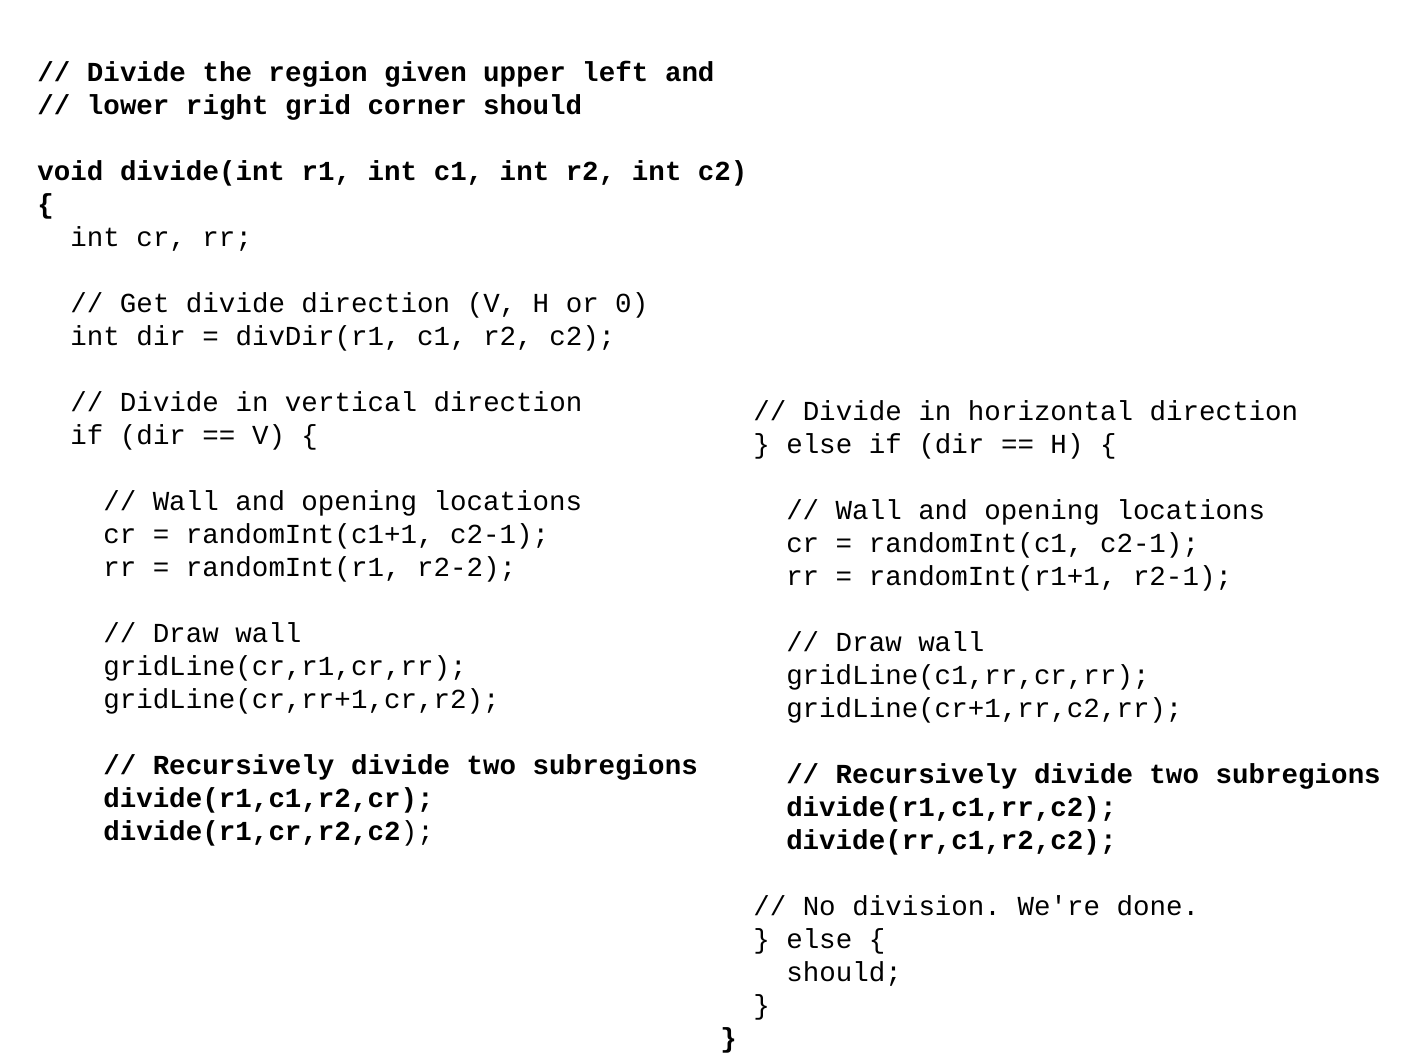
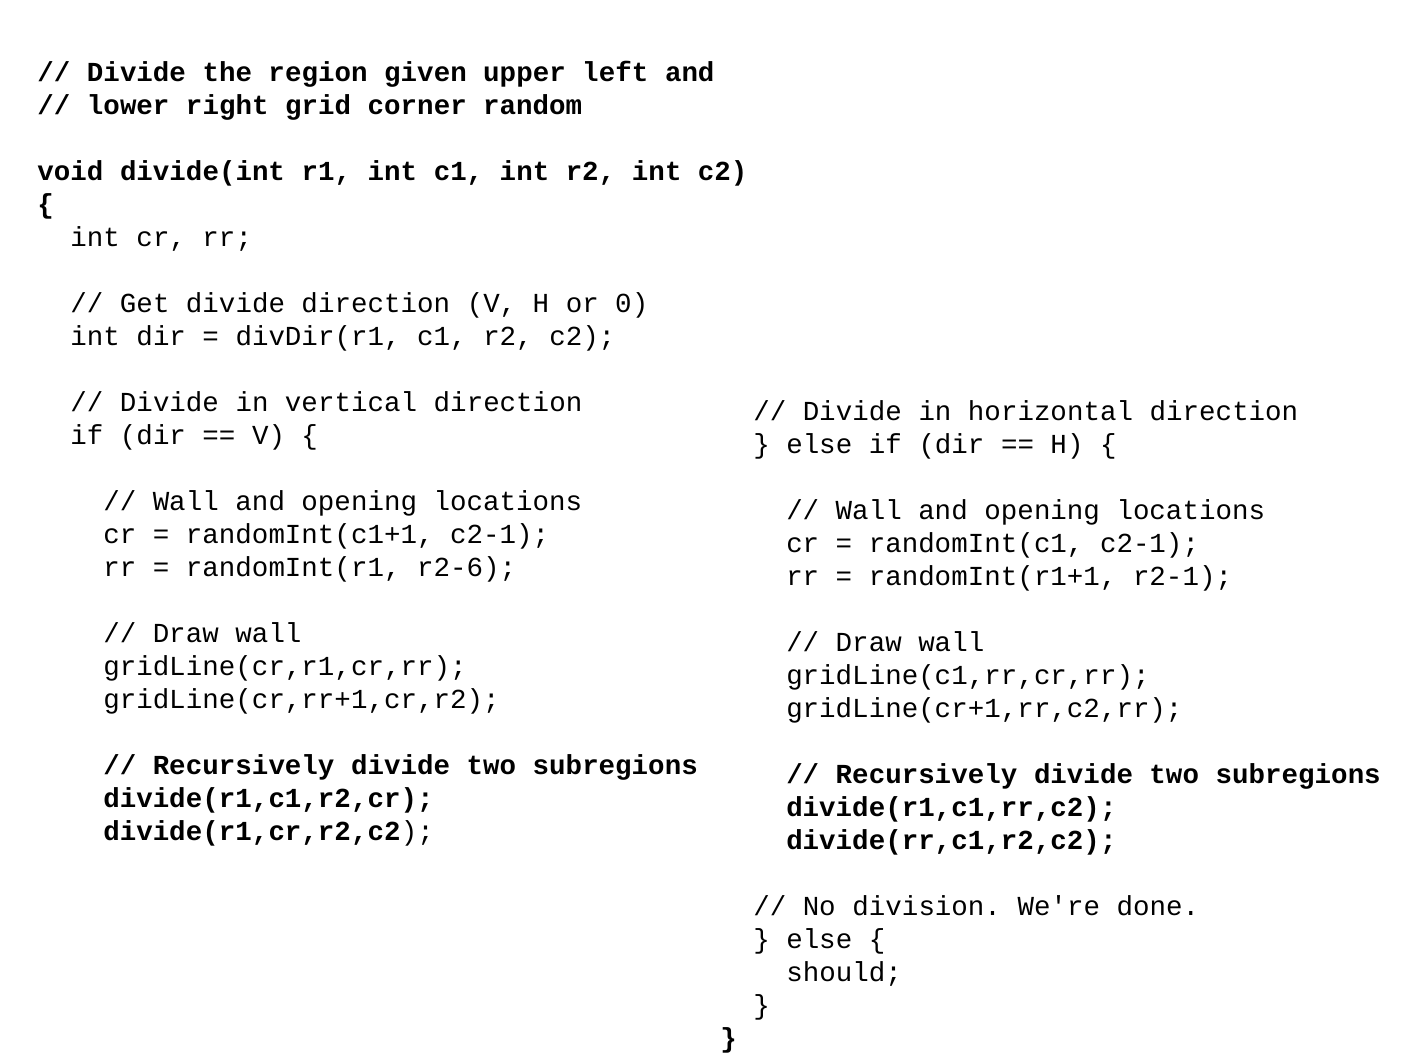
corner should: should -> random
r2-2: r2-2 -> r2-6
